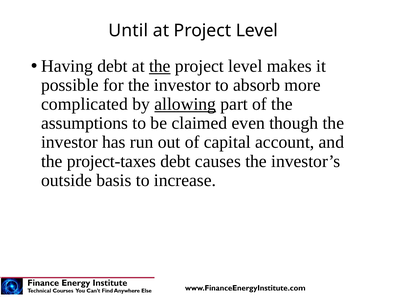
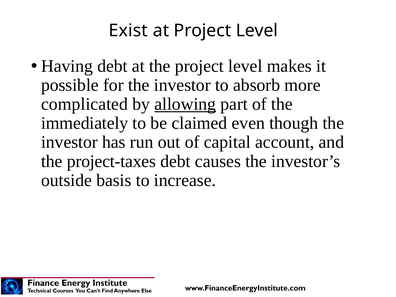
Until: Until -> Exist
the at (160, 66) underline: present -> none
assumptions: assumptions -> immediately
